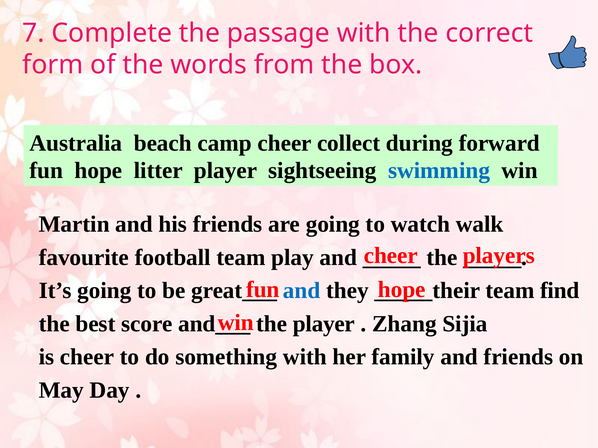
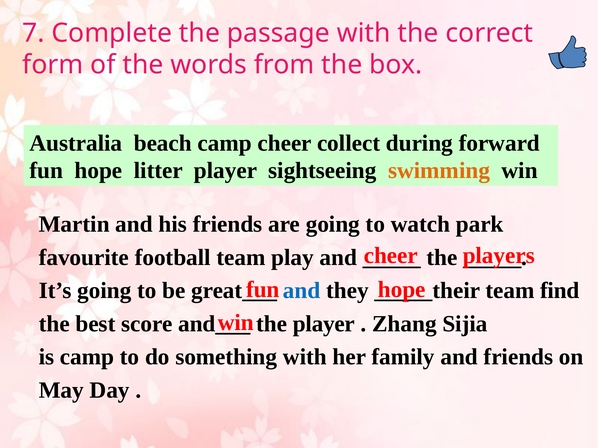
swimming colour: blue -> orange
walk: walk -> park
is cheer: cheer -> camp
